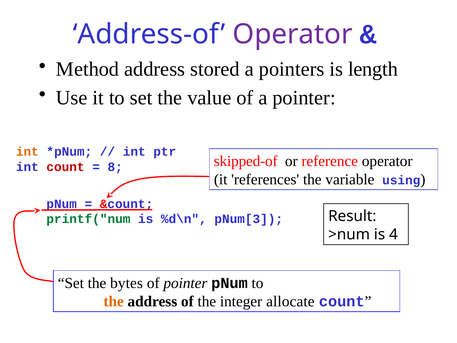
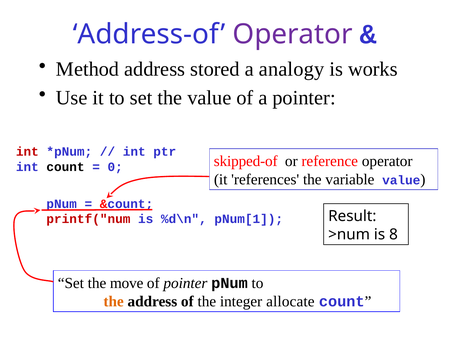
pointers: pointers -> analogy
length: length -> works
int at (27, 152) colour: orange -> red
count at (65, 167) colour: red -> black
8: 8 -> 0
variable using: using -> value
printf("num colour: green -> red
pNum[3: pNum[3 -> pNum[1
4: 4 -> 8
bytes: bytes -> move
